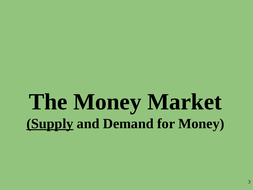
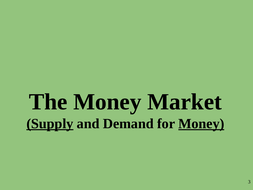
Money at (201, 123) underline: none -> present
